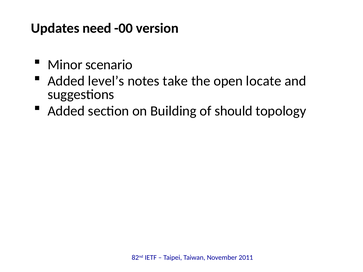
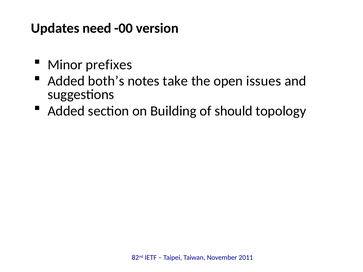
scenario: scenario -> prefixes
level’s: level’s -> both’s
locate: locate -> issues
